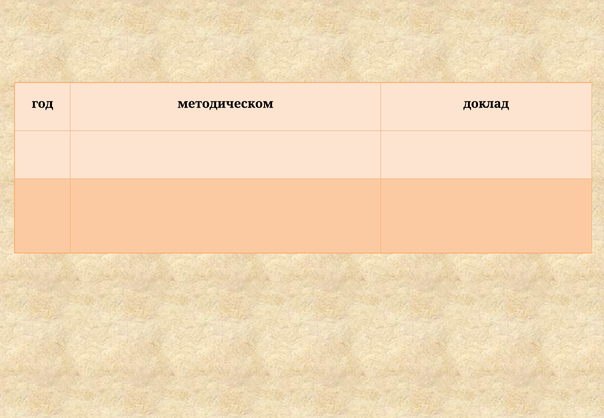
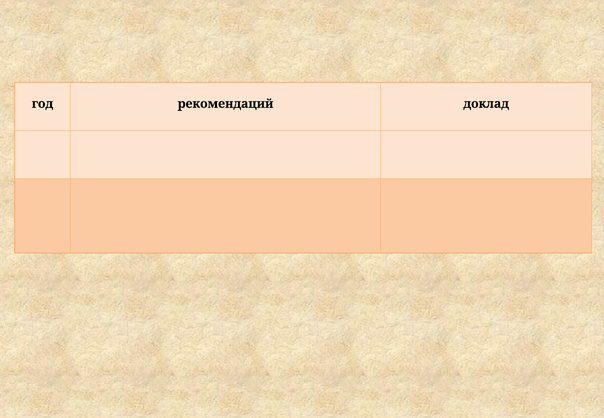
методическом: методическом -> рекомендаций
